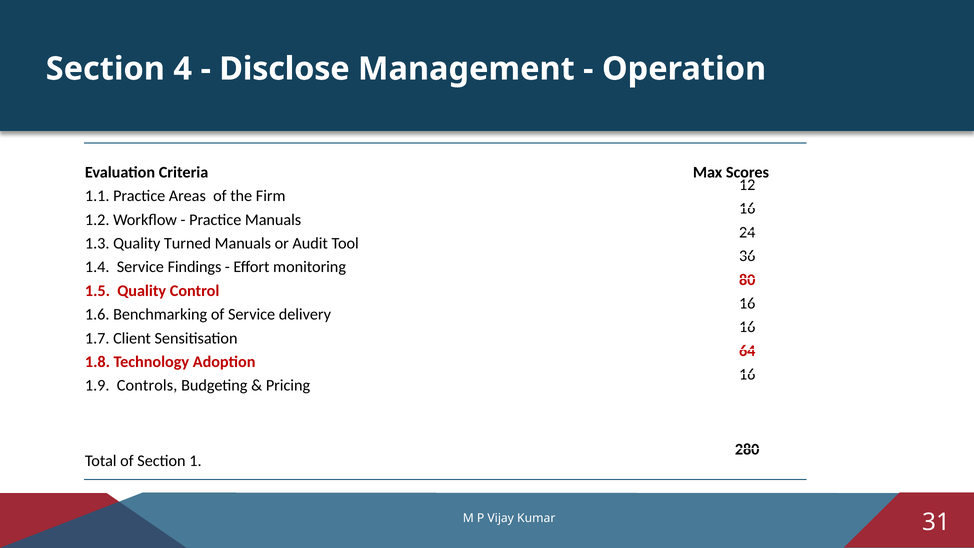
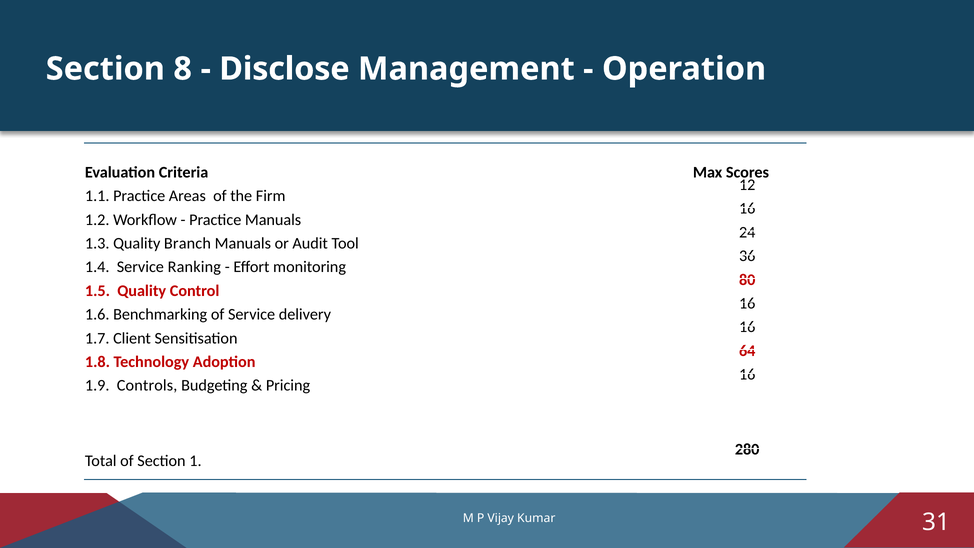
4: 4 -> 8
Turned: Turned -> Branch
Findings: Findings -> Ranking
